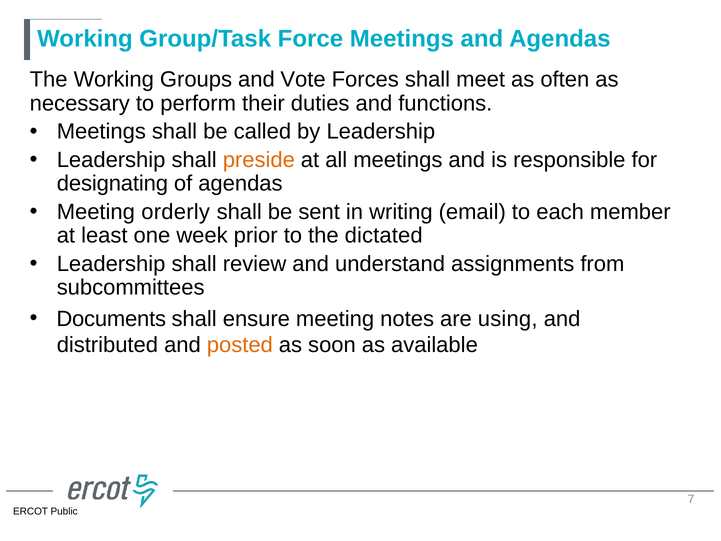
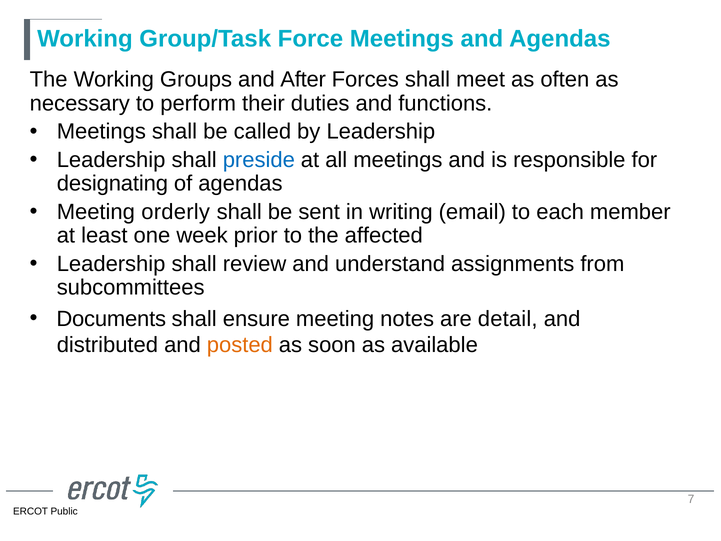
Vote: Vote -> After
preside colour: orange -> blue
dictated: dictated -> affected
using: using -> detail
